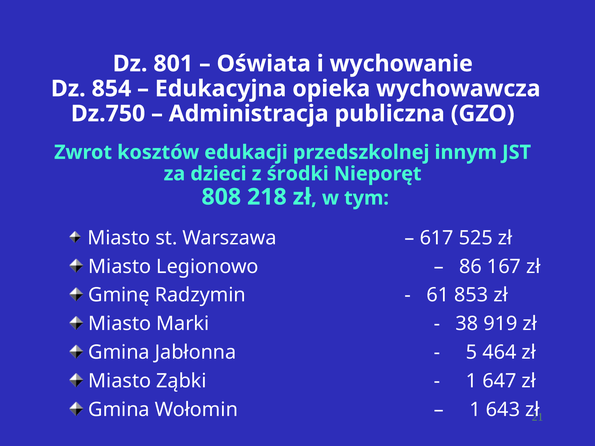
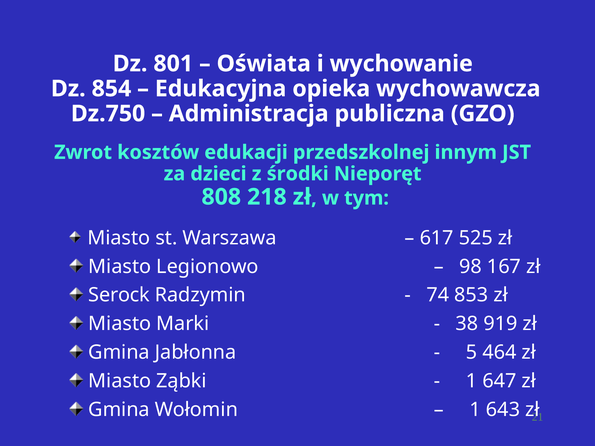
86: 86 -> 98
Gminę: Gminę -> Serock
61: 61 -> 74
